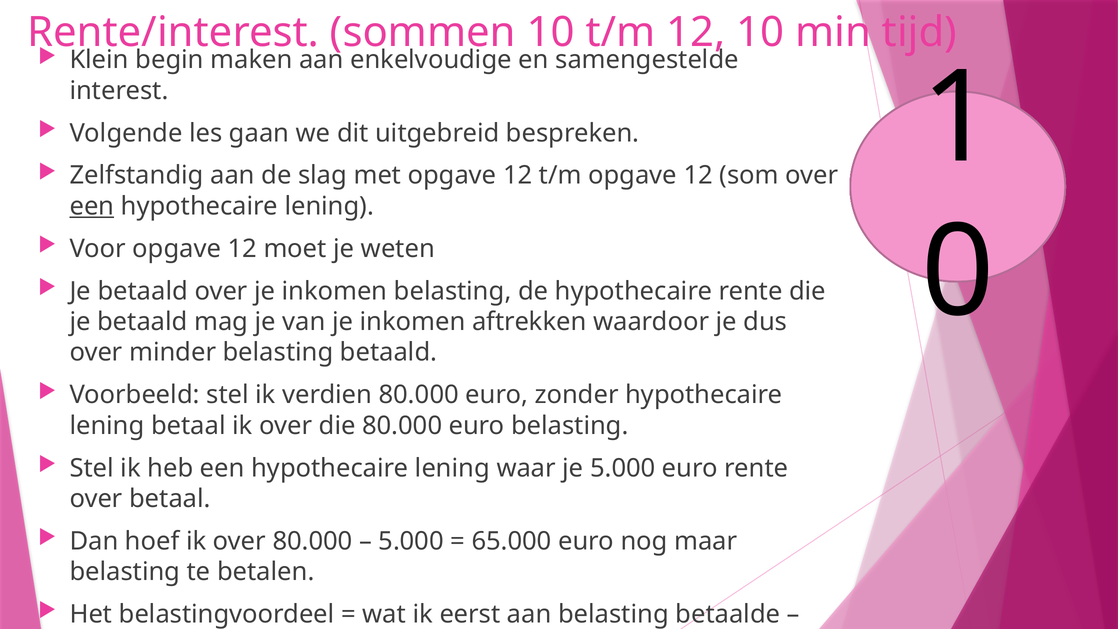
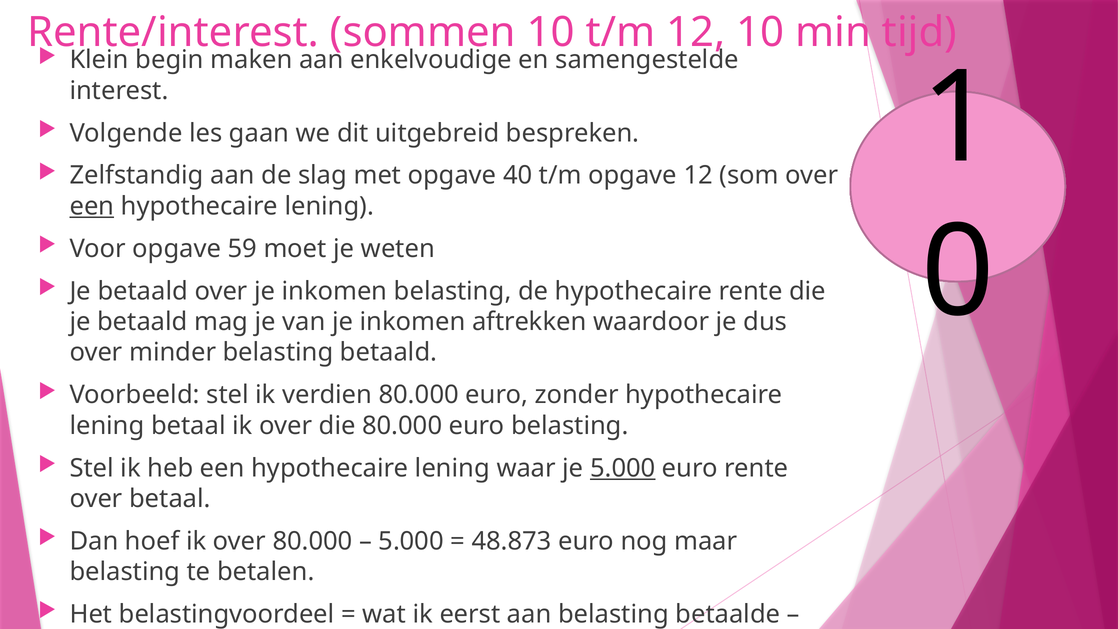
met opgave 12: 12 -> 40
Voor opgave 12: 12 -> 59
5.000 at (623, 468) underline: none -> present
65.000: 65.000 -> 48.873
